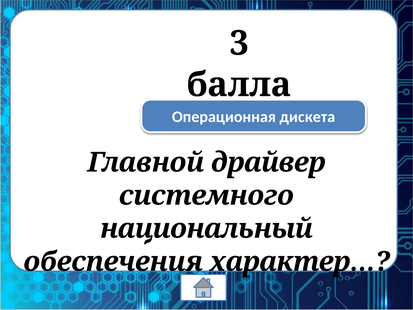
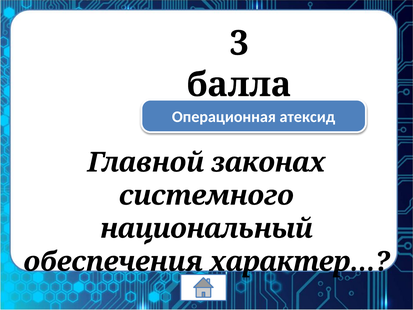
дискета: дискета -> атексид
драйвер: драйвер -> законах
